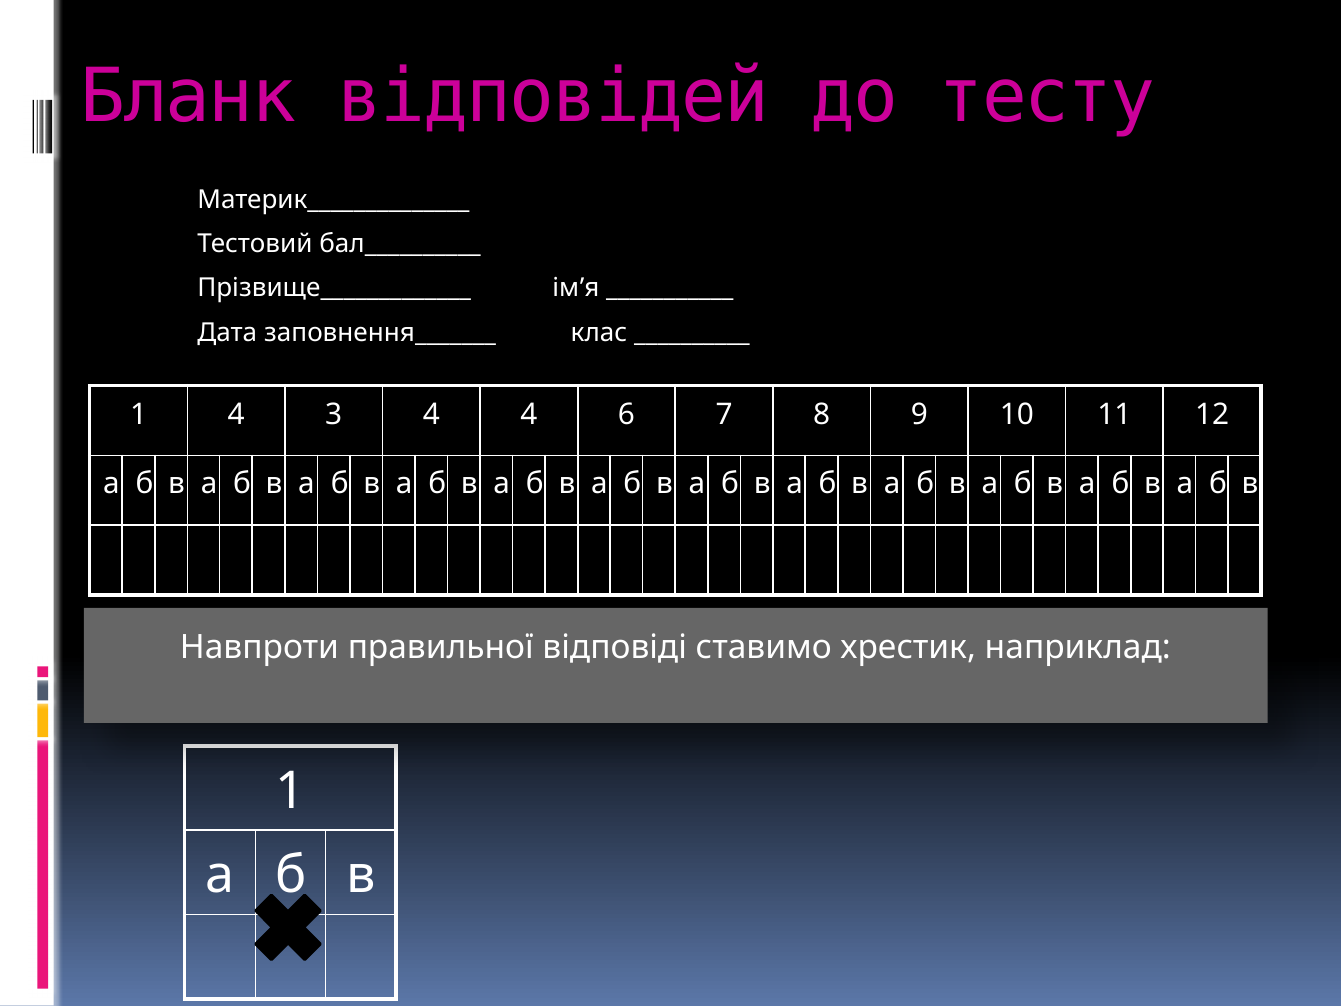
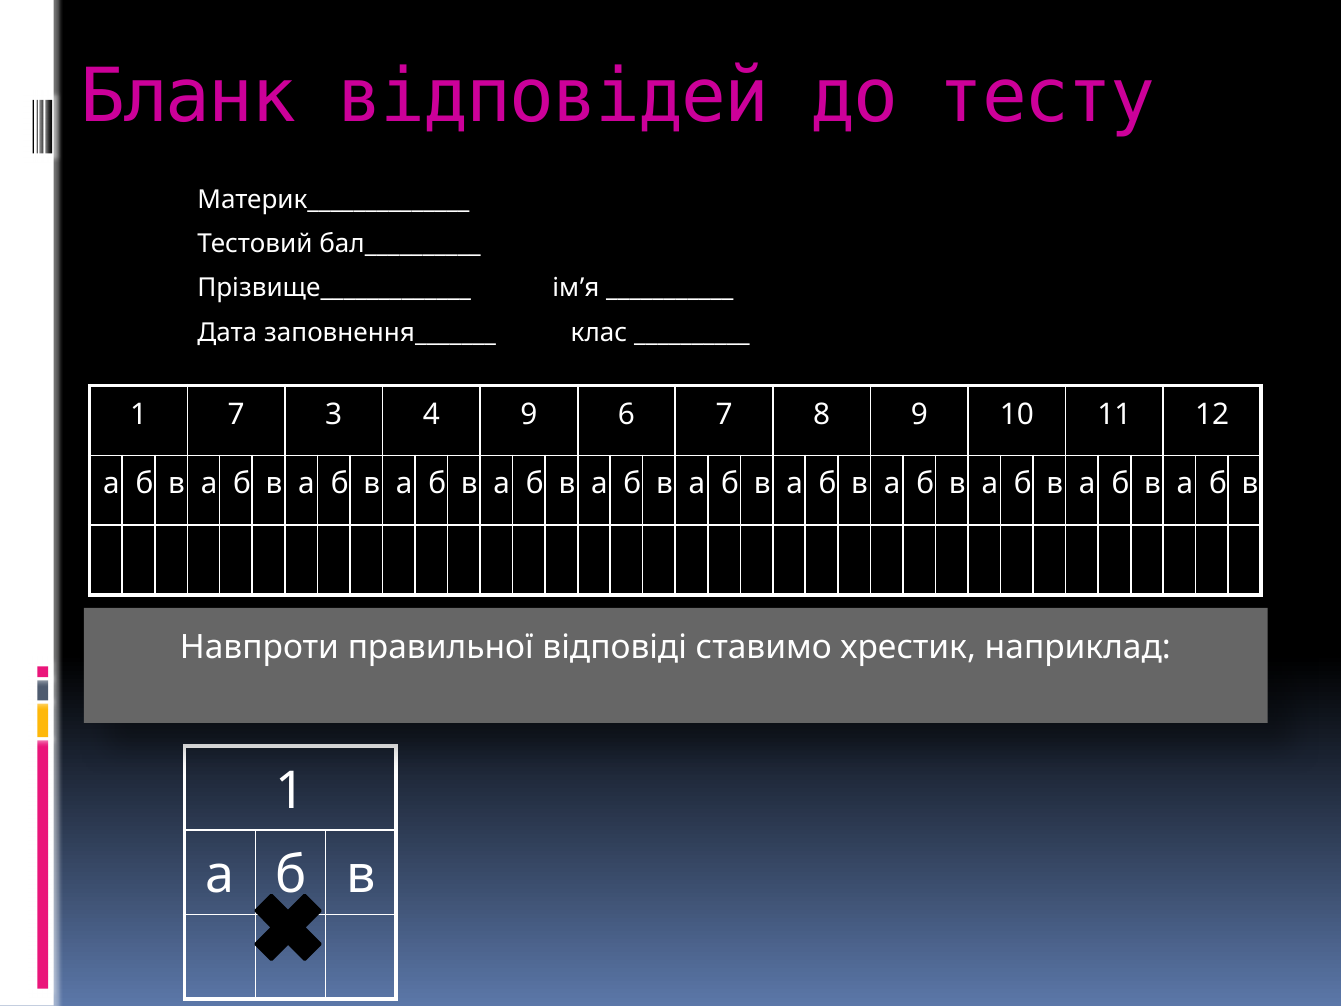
1 4: 4 -> 7
4 4: 4 -> 9
